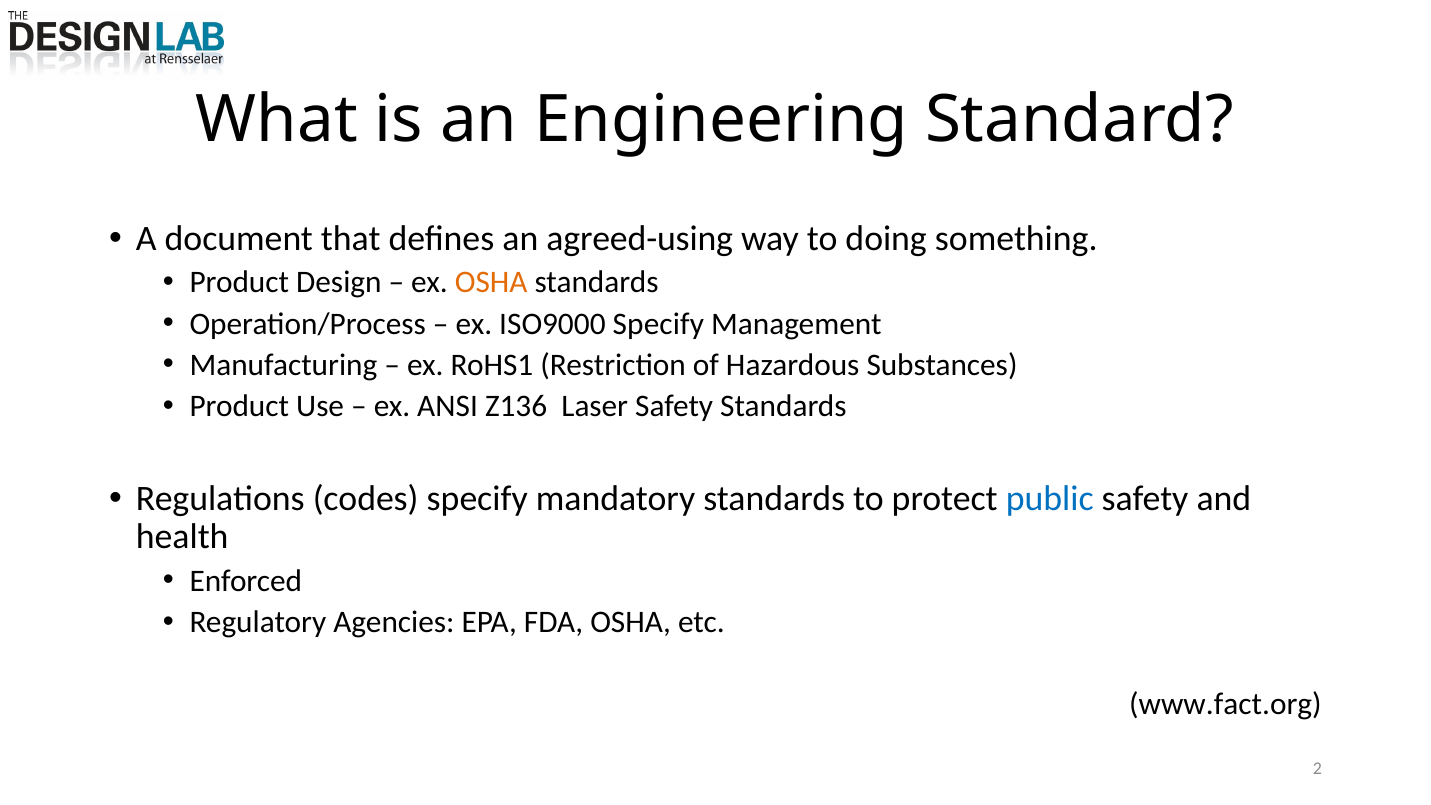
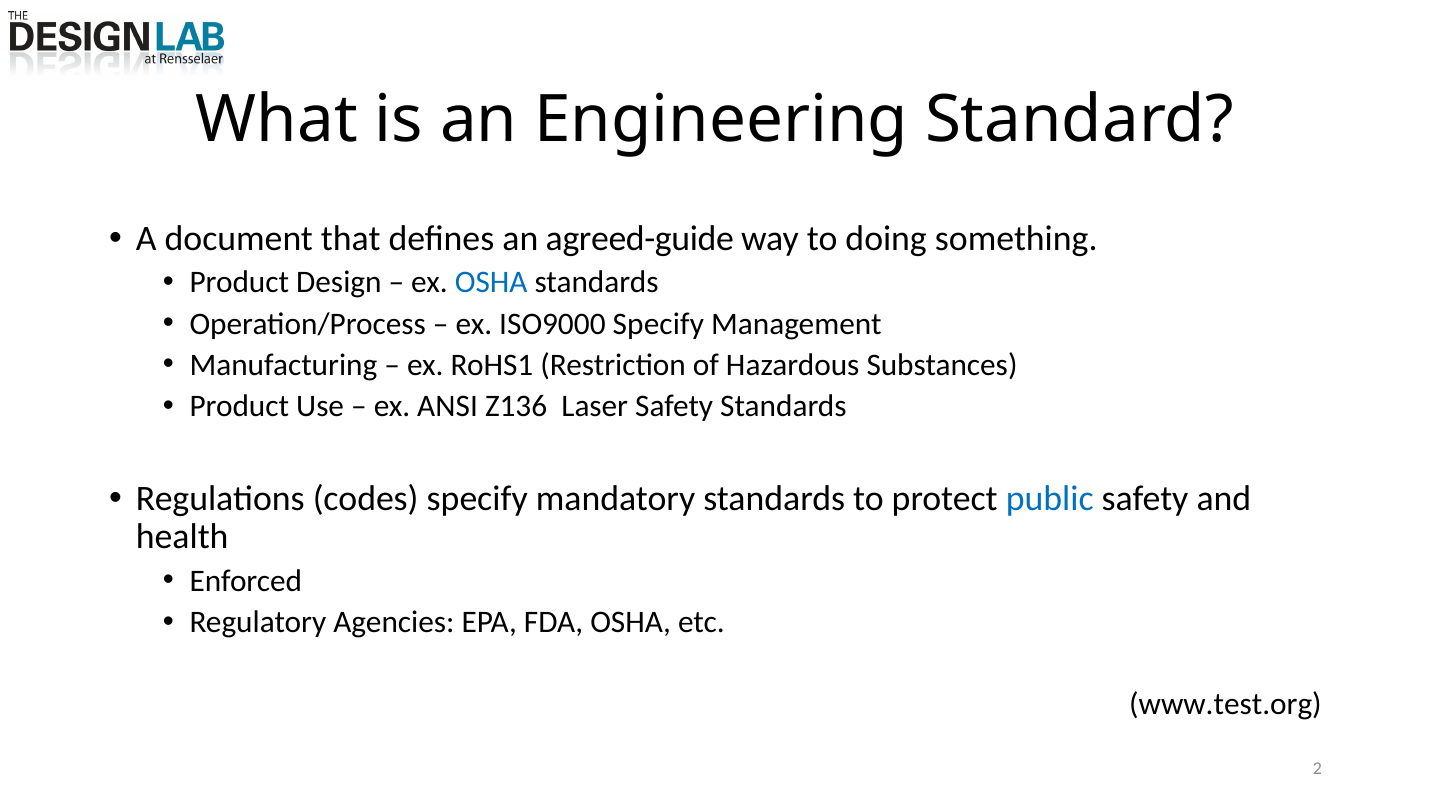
agreed-using: agreed-using -> agreed-guide
OSHA at (491, 282) colour: orange -> blue
www.fact.org: www.fact.org -> www.test.org
